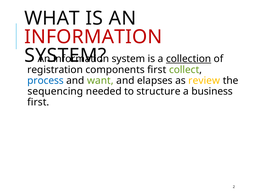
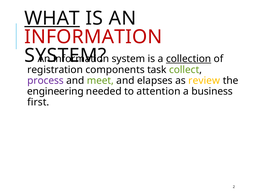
WHAT underline: none -> present
components first: first -> task
process colour: blue -> purple
want: want -> meet
sequencing: sequencing -> engineering
structure: structure -> attention
